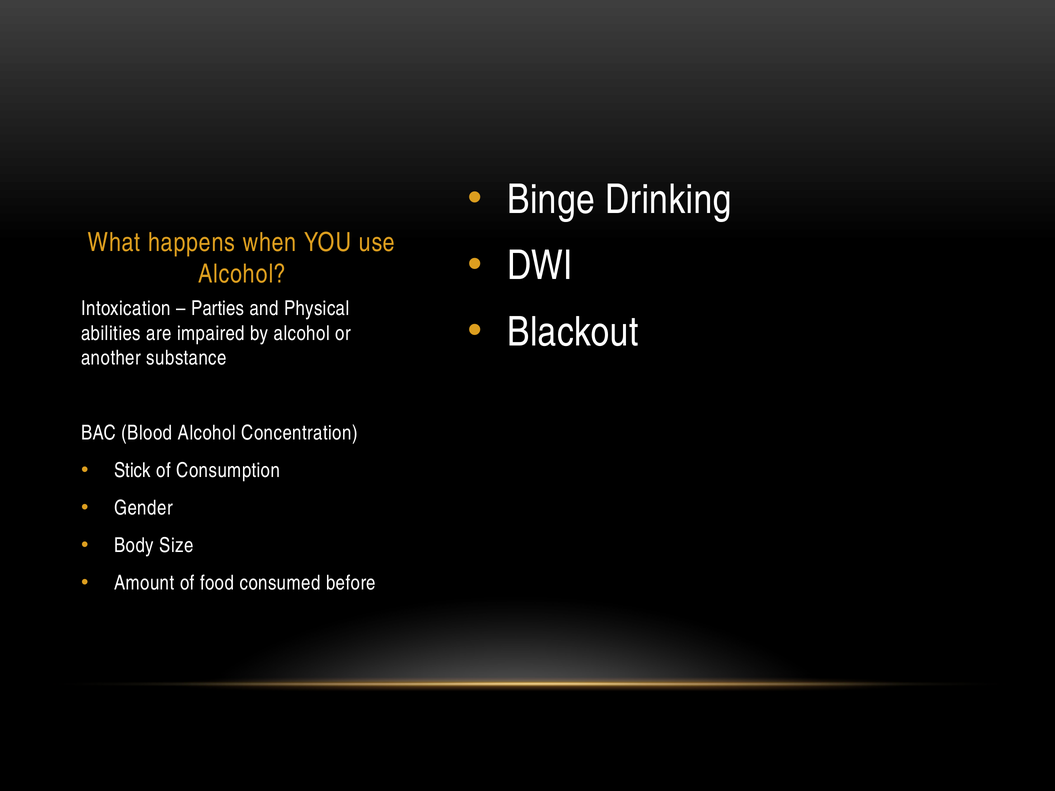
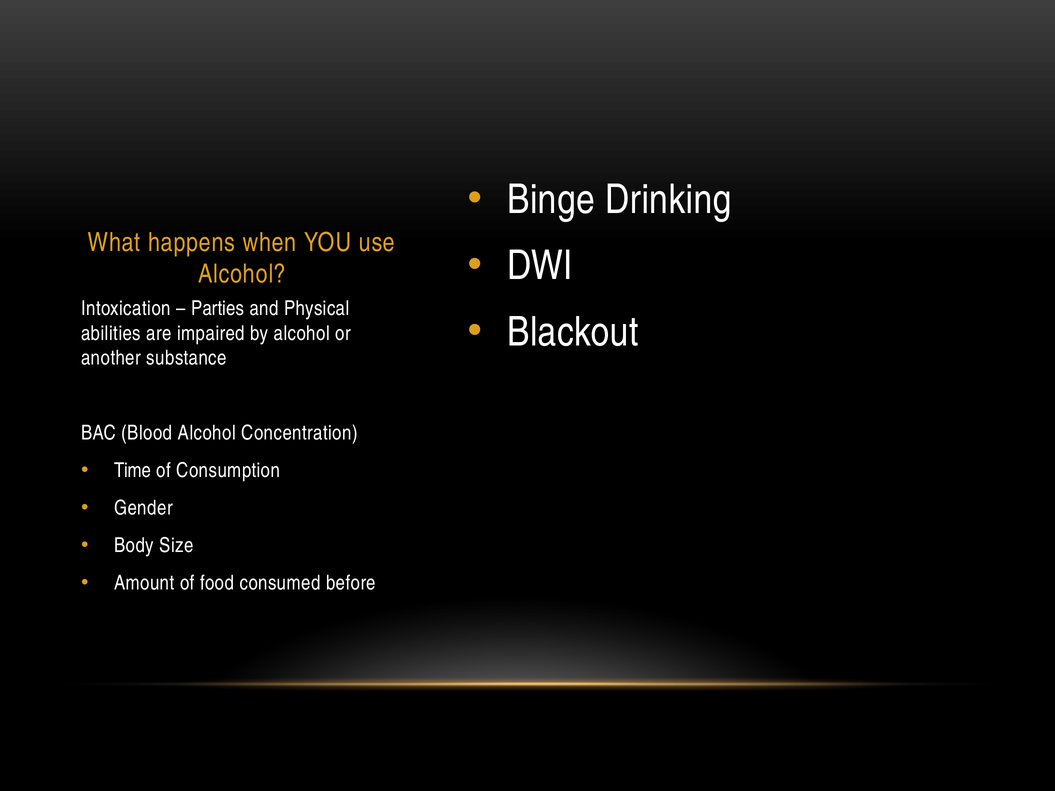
Stick: Stick -> Time
